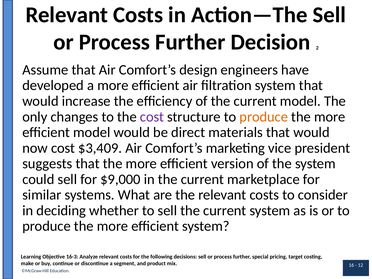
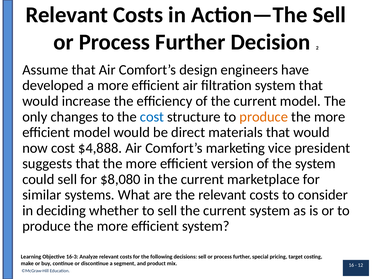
cost at (152, 117) colour: purple -> blue
$3,409: $3,409 -> $4,888
$9,000: $9,000 -> $8,080
